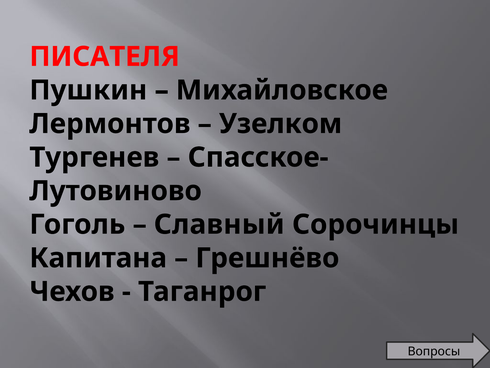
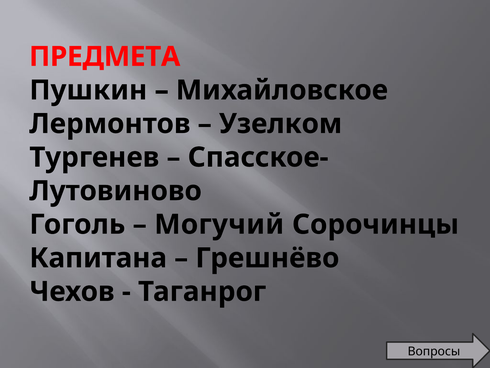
ПИСАТЕЛЯ: ПИСАТЕЛЯ -> ПРЕДМЕТА
Славный: Славный -> Могучий
